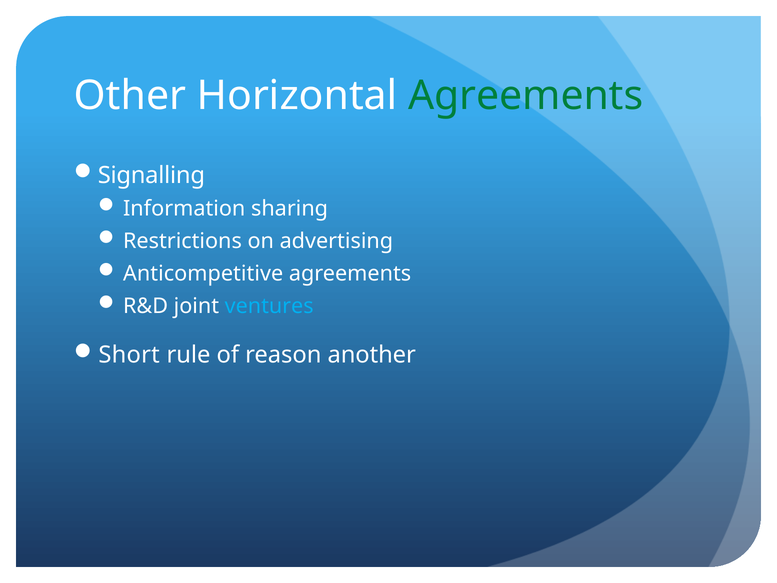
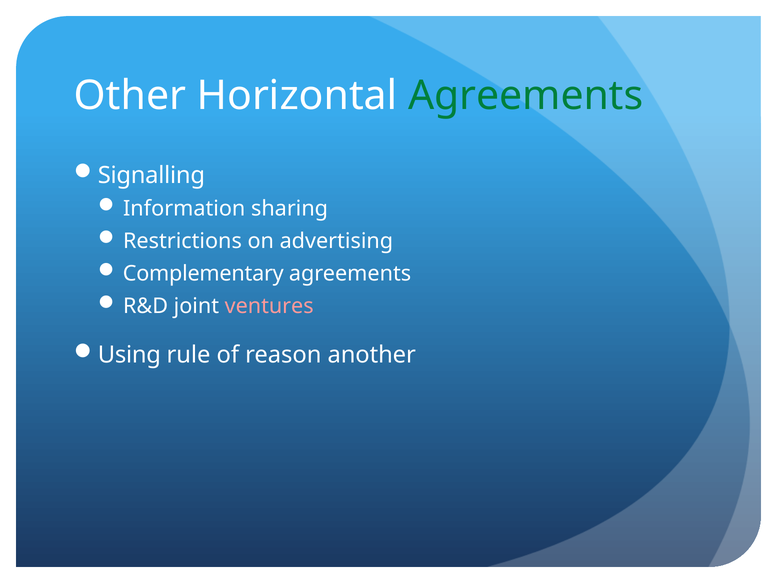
Anticompetitive: Anticompetitive -> Complementary
ventures colour: light blue -> pink
Short: Short -> Using
